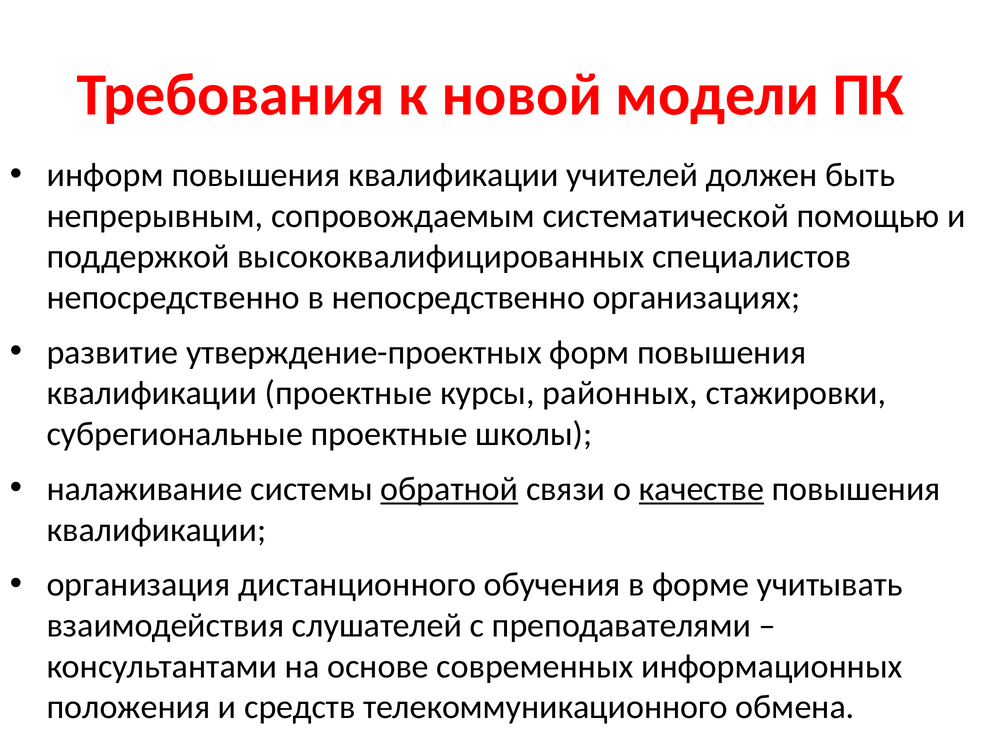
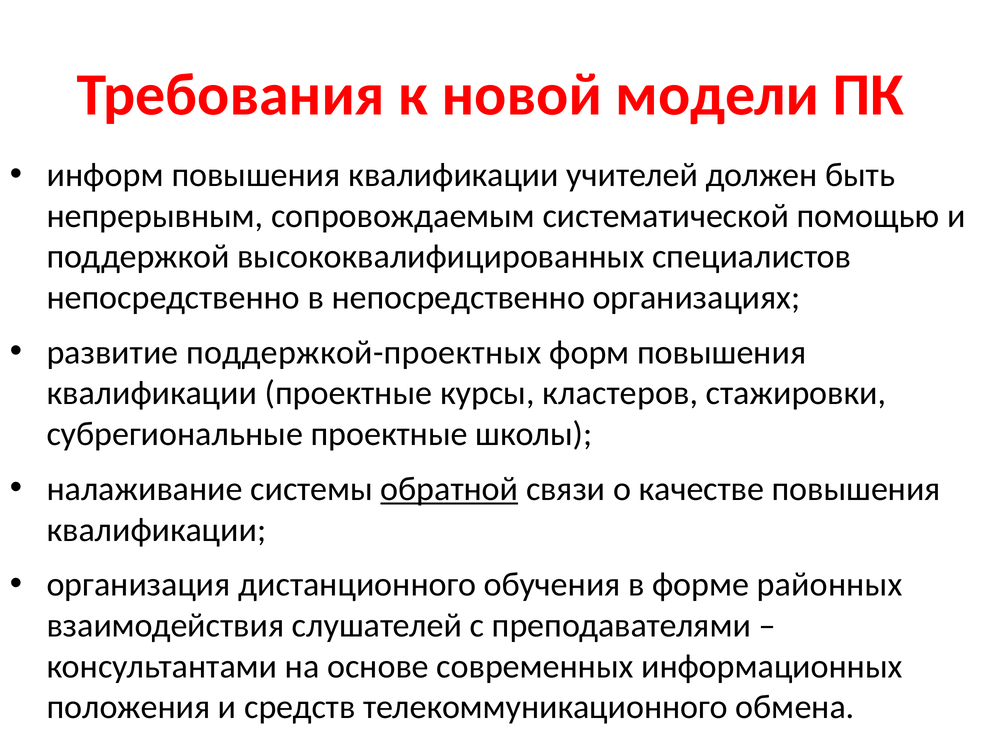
утверждение-проектных: утверждение-проектных -> поддержкой-проектных
районных: районных -> кластеров
качестве underline: present -> none
учитывать: учитывать -> районных
